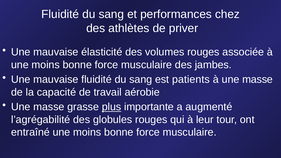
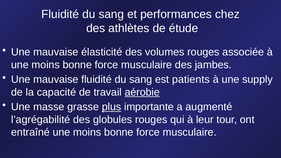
priver: priver -> étude
à une masse: masse -> supply
aérobie underline: none -> present
